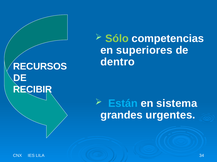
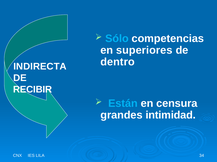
Sólo colour: light green -> light blue
RECURSOS: RECURSOS -> INDIRECTA
sistema: sistema -> censura
urgentes: urgentes -> intimidad
